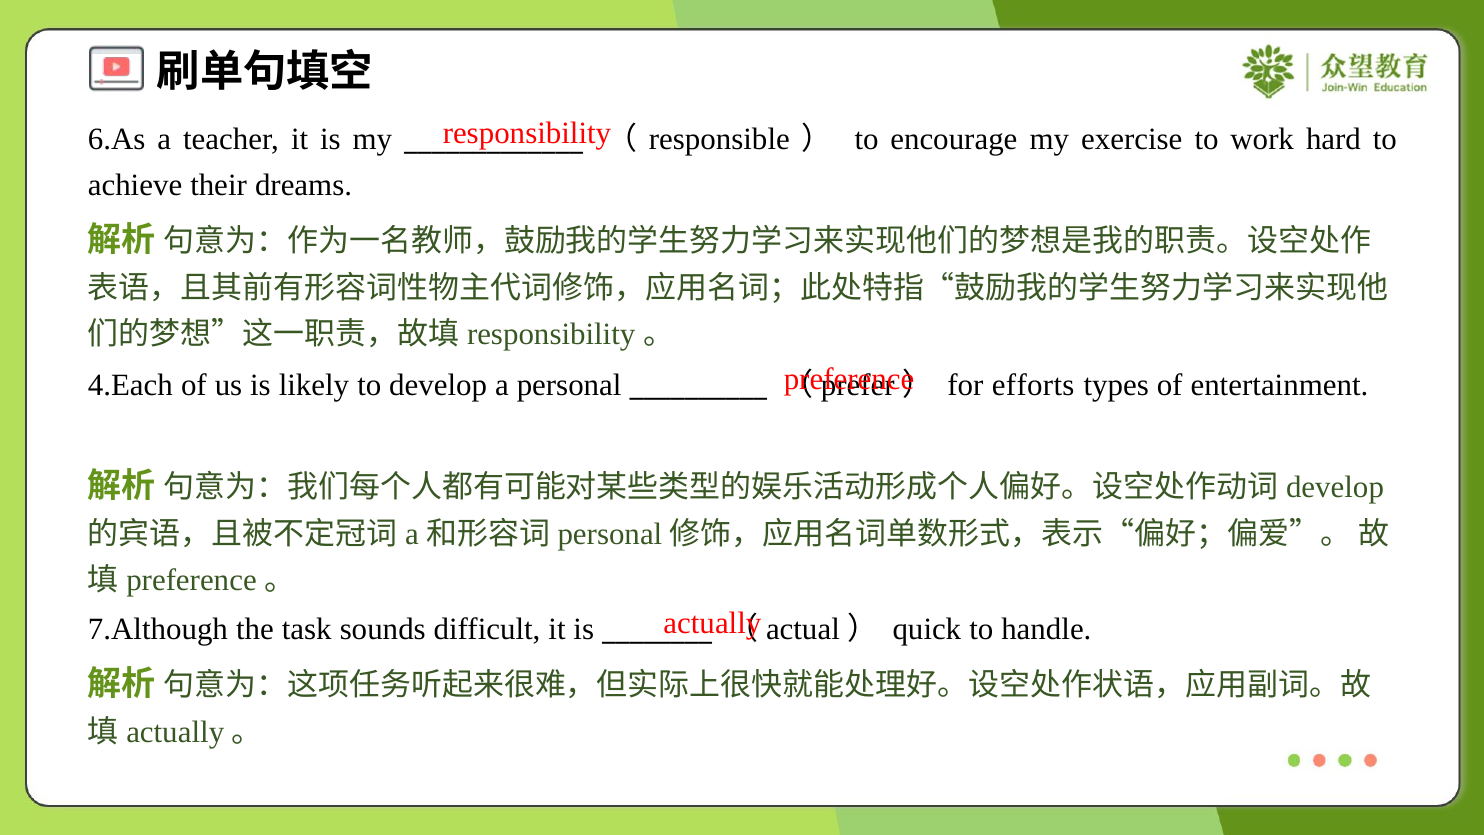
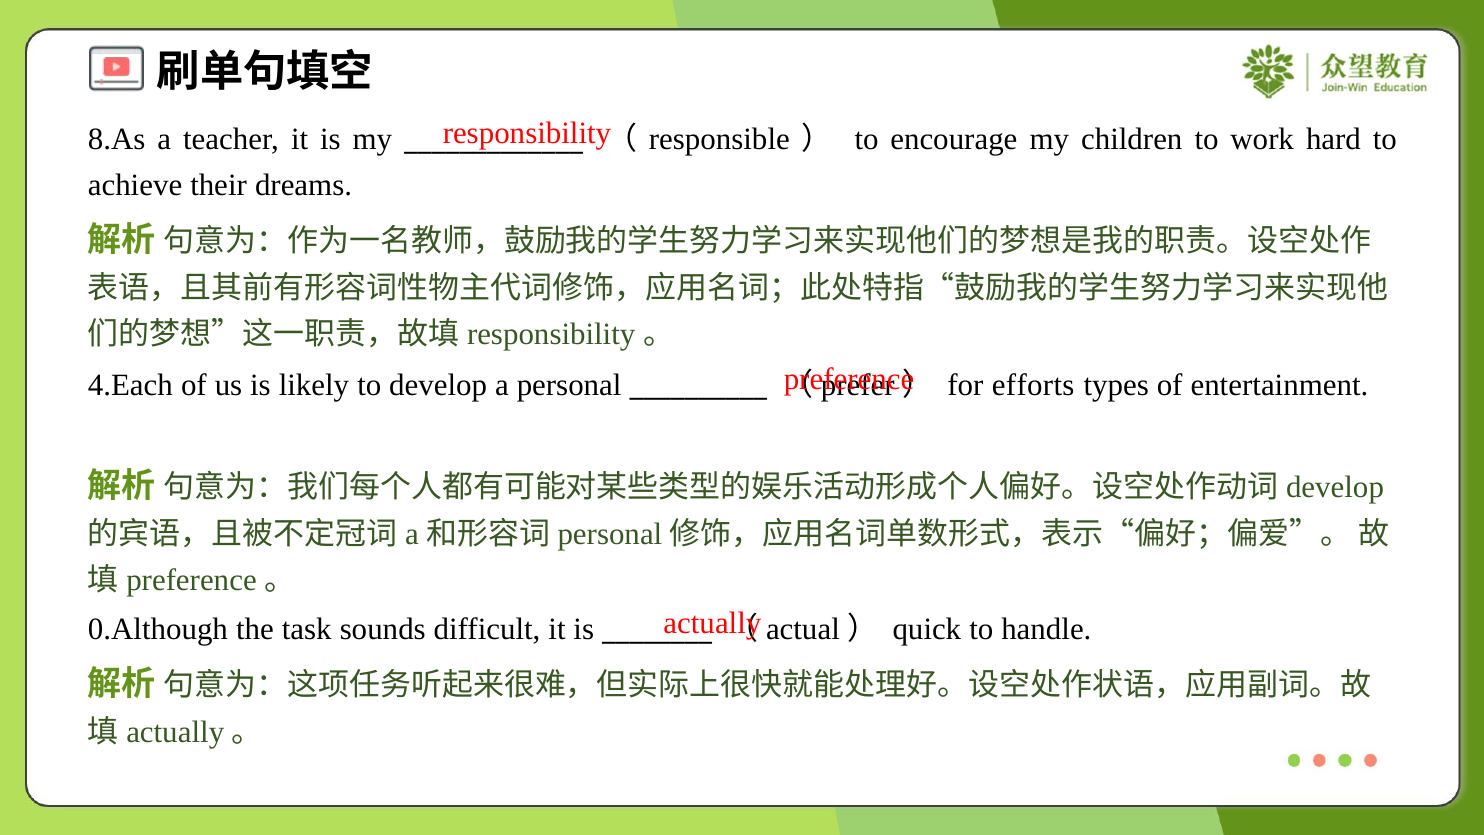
6.As: 6.As -> 8.As
exercise: exercise -> children
7.Although: 7.Although -> 0.Although
